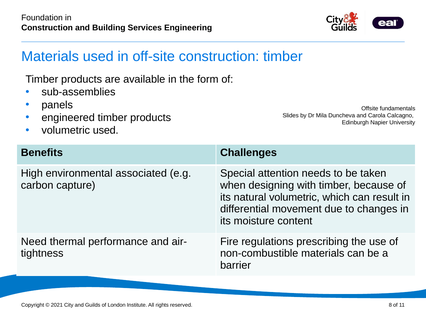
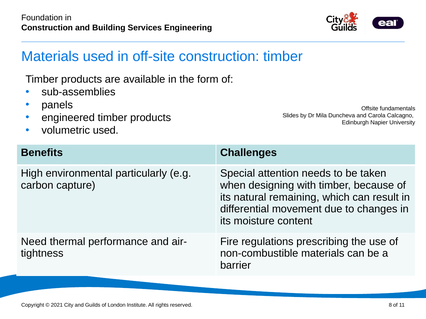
associated: associated -> particularly
natural volumetric: volumetric -> remaining
